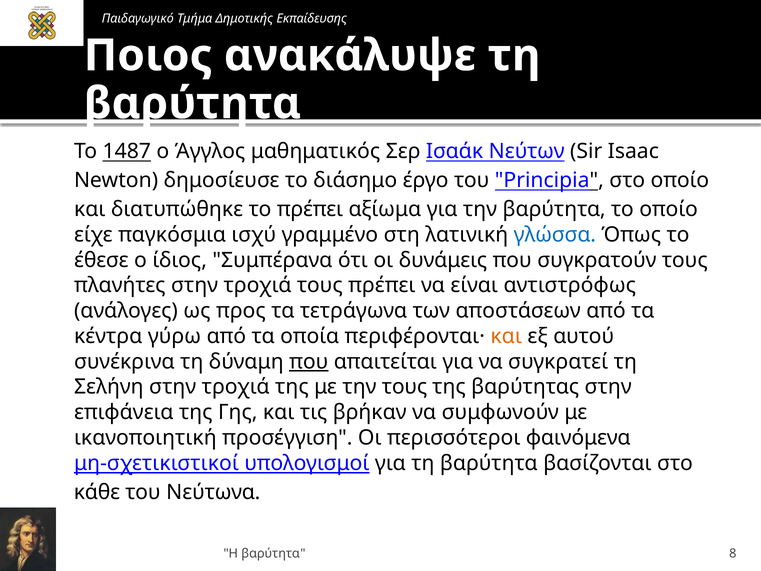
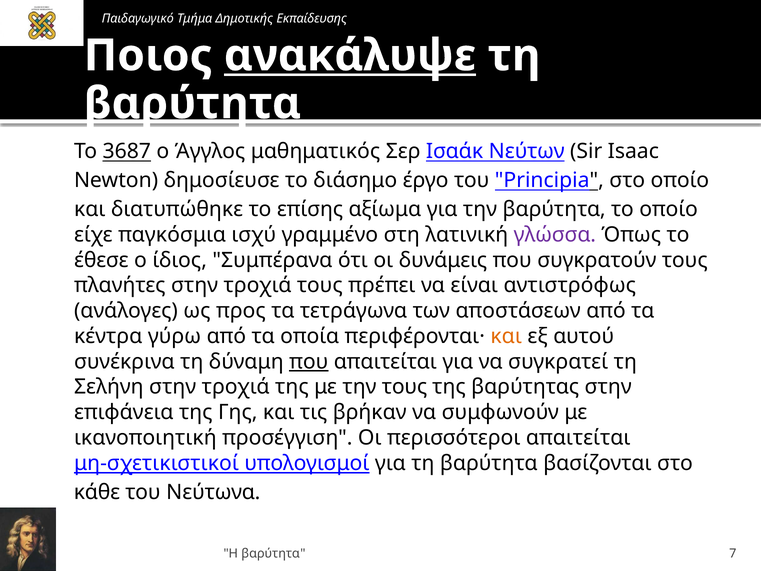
ανακάλυψε underline: none -> present
1487: 1487 -> 3687
το πρέπει: πρέπει -> επίσης
γλώσσα colour: blue -> purple
περισσότεροι φαινόμενα: φαινόμενα -> απαιτείται
8: 8 -> 7
